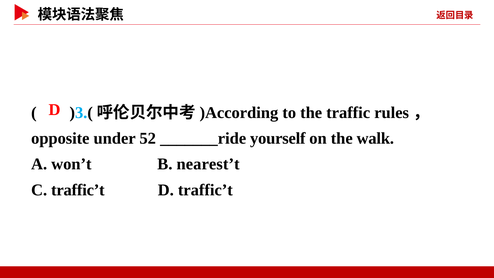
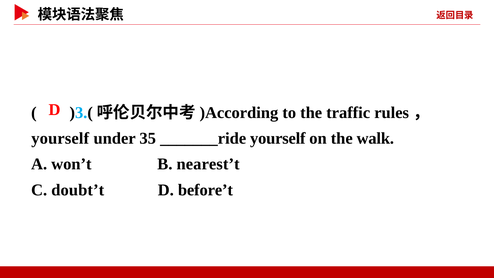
opposite at (60, 138): opposite -> yourself
52: 52 -> 35
C traffic’t: traffic’t -> doubt’t
D traffic’t: traffic’t -> before’t
